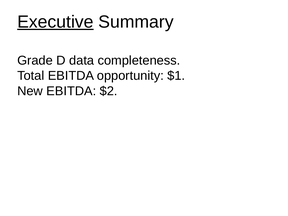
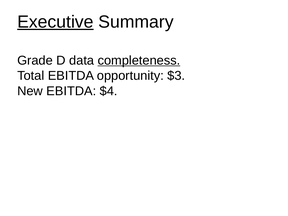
completeness underline: none -> present
$1: $1 -> $3
$2: $2 -> $4
